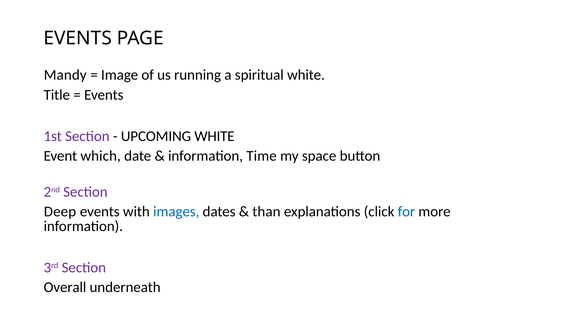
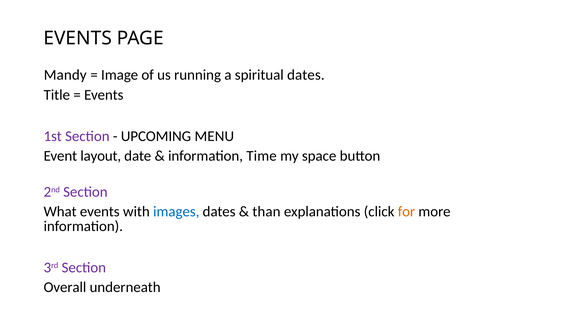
spiritual white: white -> dates
UPCOMING WHITE: WHITE -> MENU
which: which -> layout
Deep: Deep -> What
for colour: blue -> orange
